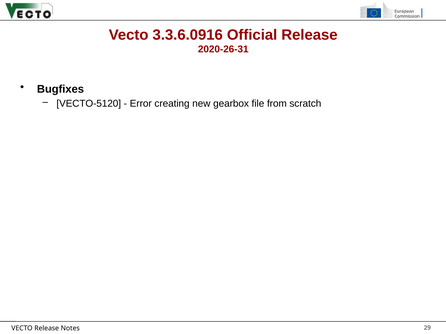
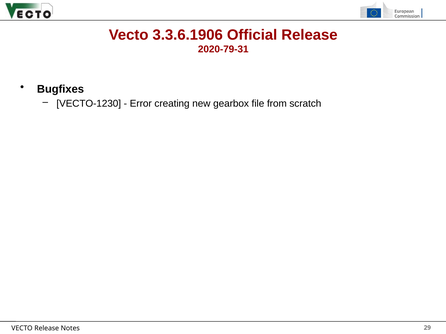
3.3.6.0916: 3.3.6.0916 -> 3.3.6.1906
2020-26-31: 2020-26-31 -> 2020-79-31
VECTO-5120: VECTO-5120 -> VECTO-1230
